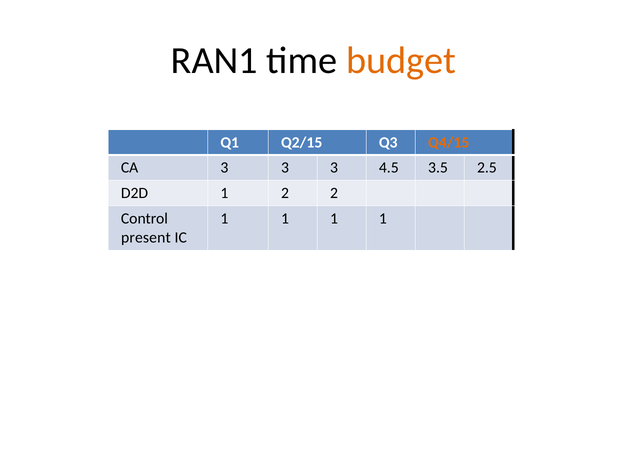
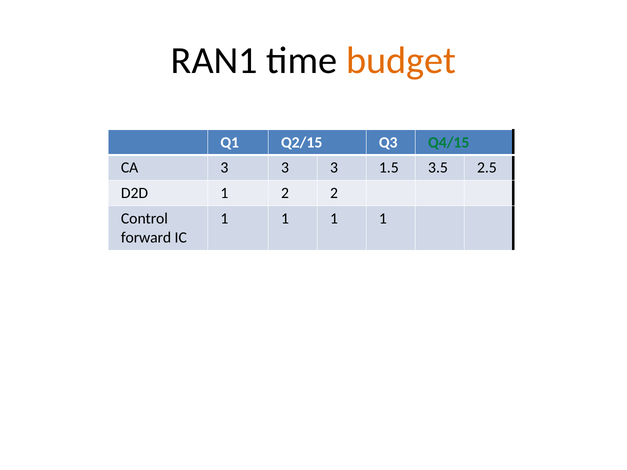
Q4/15 colour: orange -> green
4.5: 4.5 -> 1.5
present: present -> forward
